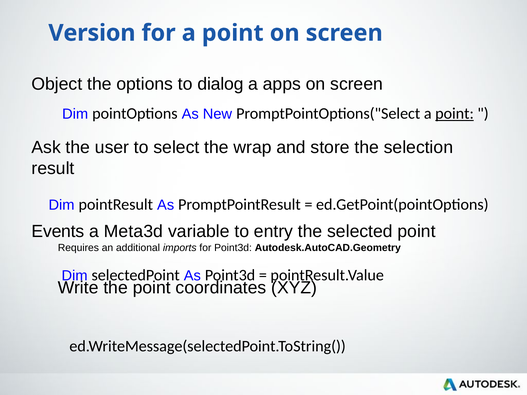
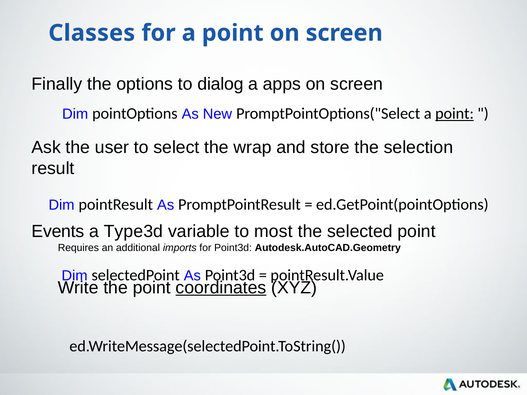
Version: Version -> Classes
Object: Object -> Finally
Meta3d: Meta3d -> Type3d
entry: entry -> most
coordinates underline: none -> present
